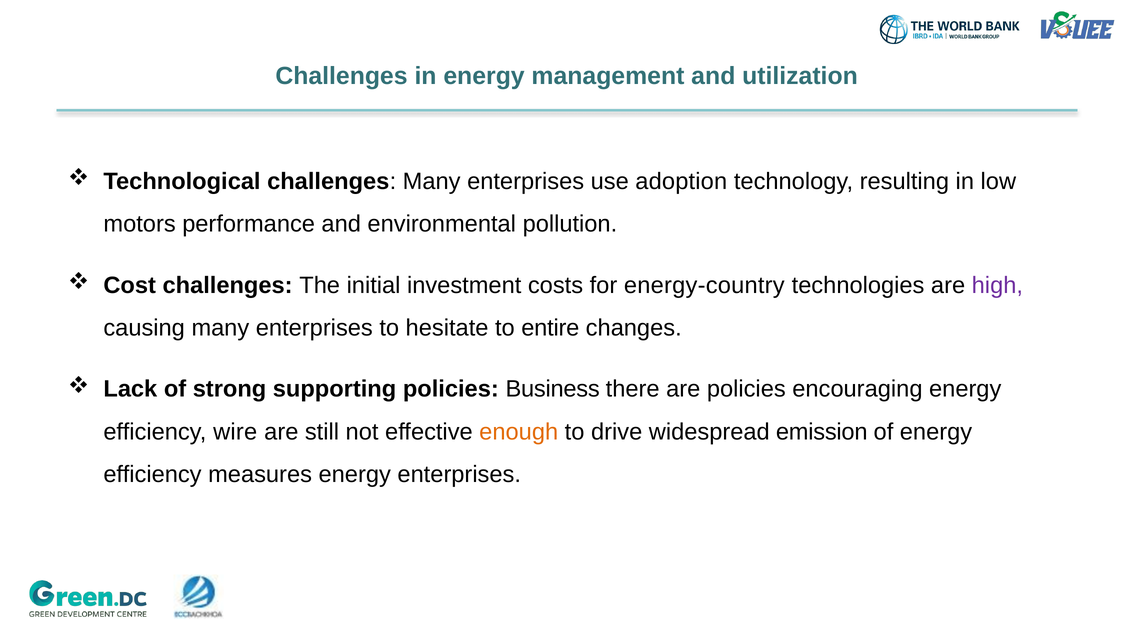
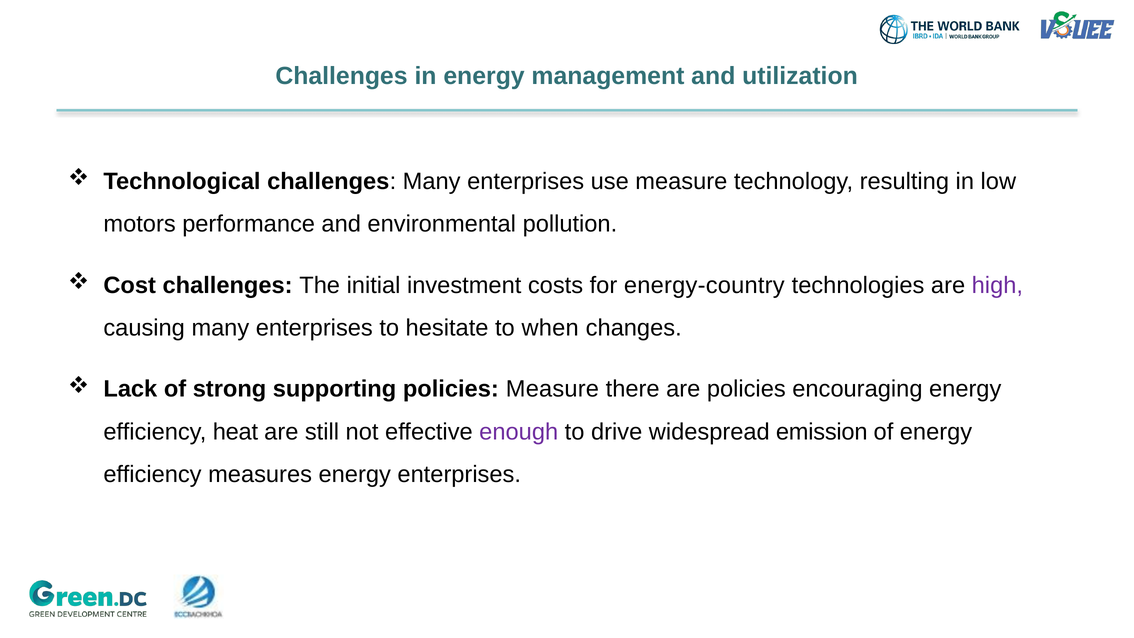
use adoption: adoption -> measure
entire: entire -> when
policies Business: Business -> Measure
wire: wire -> heat
enough colour: orange -> purple
